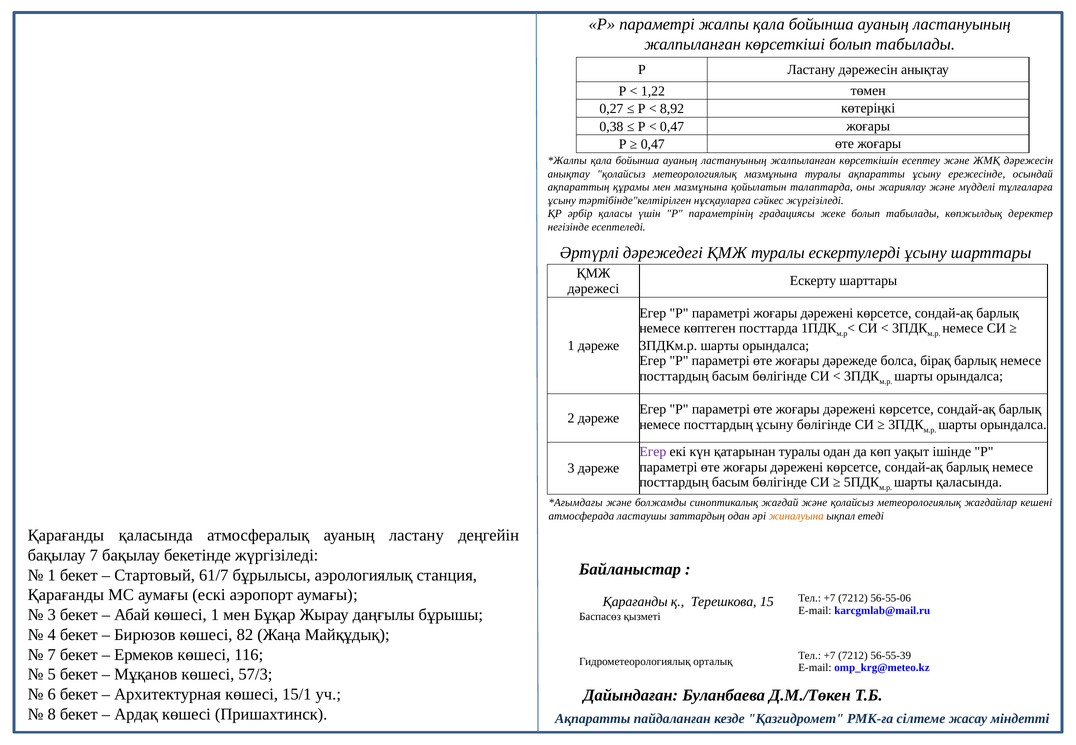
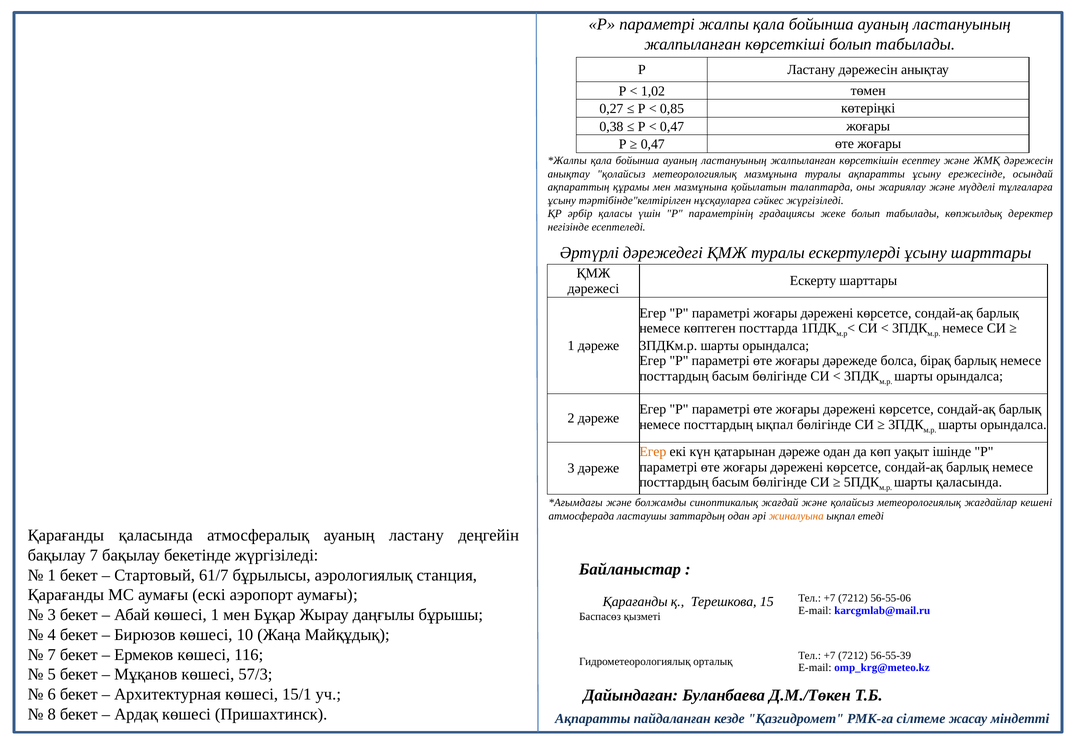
1,22: 1,22 -> 1,02
8,92: 8,92 -> 0,85
посттардың ұсыну: ұсыну -> ықпал
Егер at (653, 452) colour: purple -> orange
қатарынан туралы: туралы -> дәреже
82: 82 -> 10
